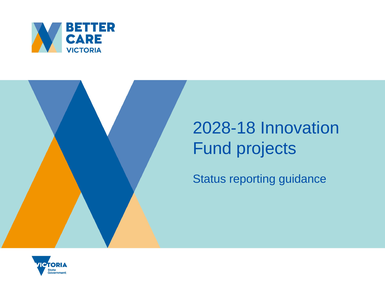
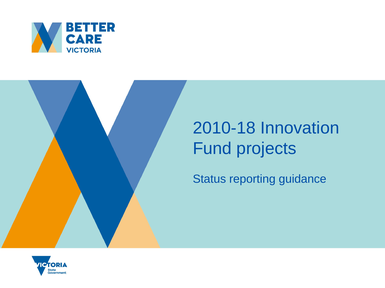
2028-18: 2028-18 -> 2010-18
